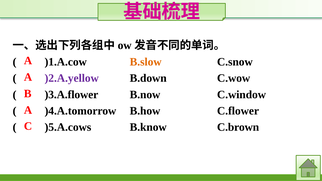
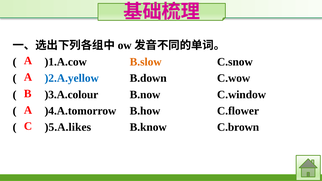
)2.A.yellow colour: purple -> blue
)3.A.flower: )3.A.flower -> )3.A.colour
)5.A.cows: )5.A.cows -> )5.A.likes
